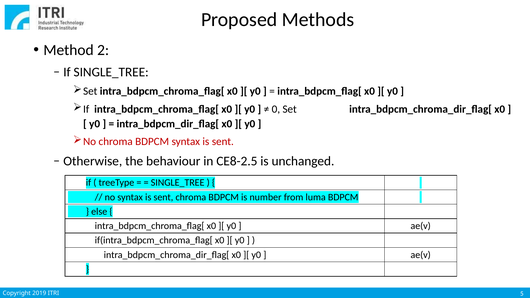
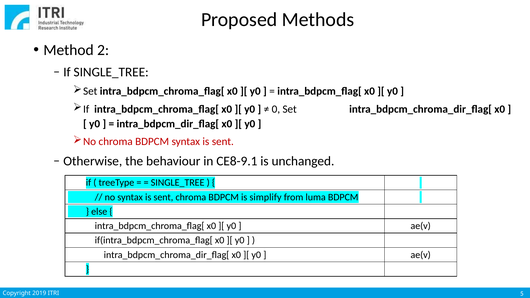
CE8-2.5: CE8-2.5 -> CE8-9.1
number: number -> simplify
